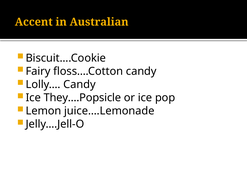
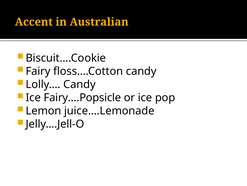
They….Popsicle: They….Popsicle -> Fairy….Popsicle
